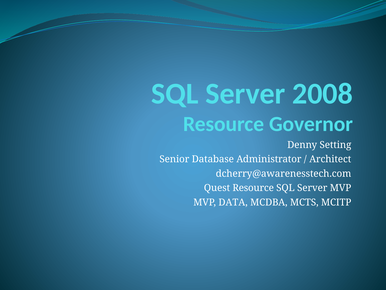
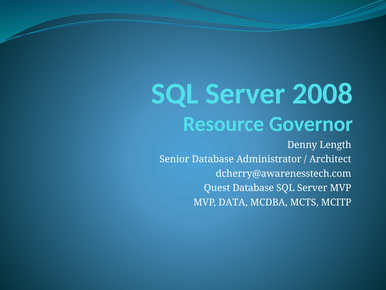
Setting: Setting -> Length
Quest Resource: Resource -> Database
